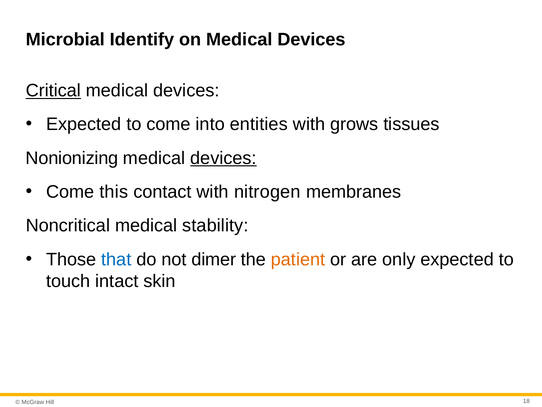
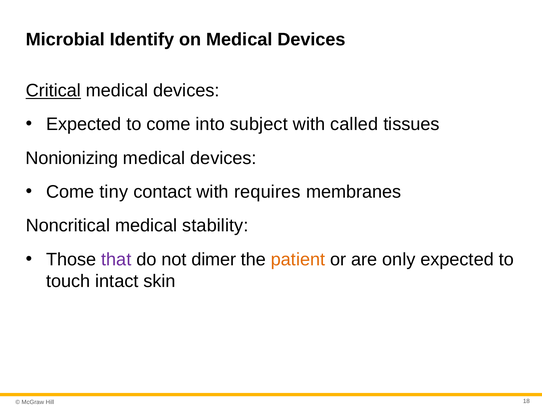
entities: entities -> subject
grows: grows -> called
devices at (223, 158) underline: present -> none
this: this -> tiny
nitrogen: nitrogen -> requires
that colour: blue -> purple
